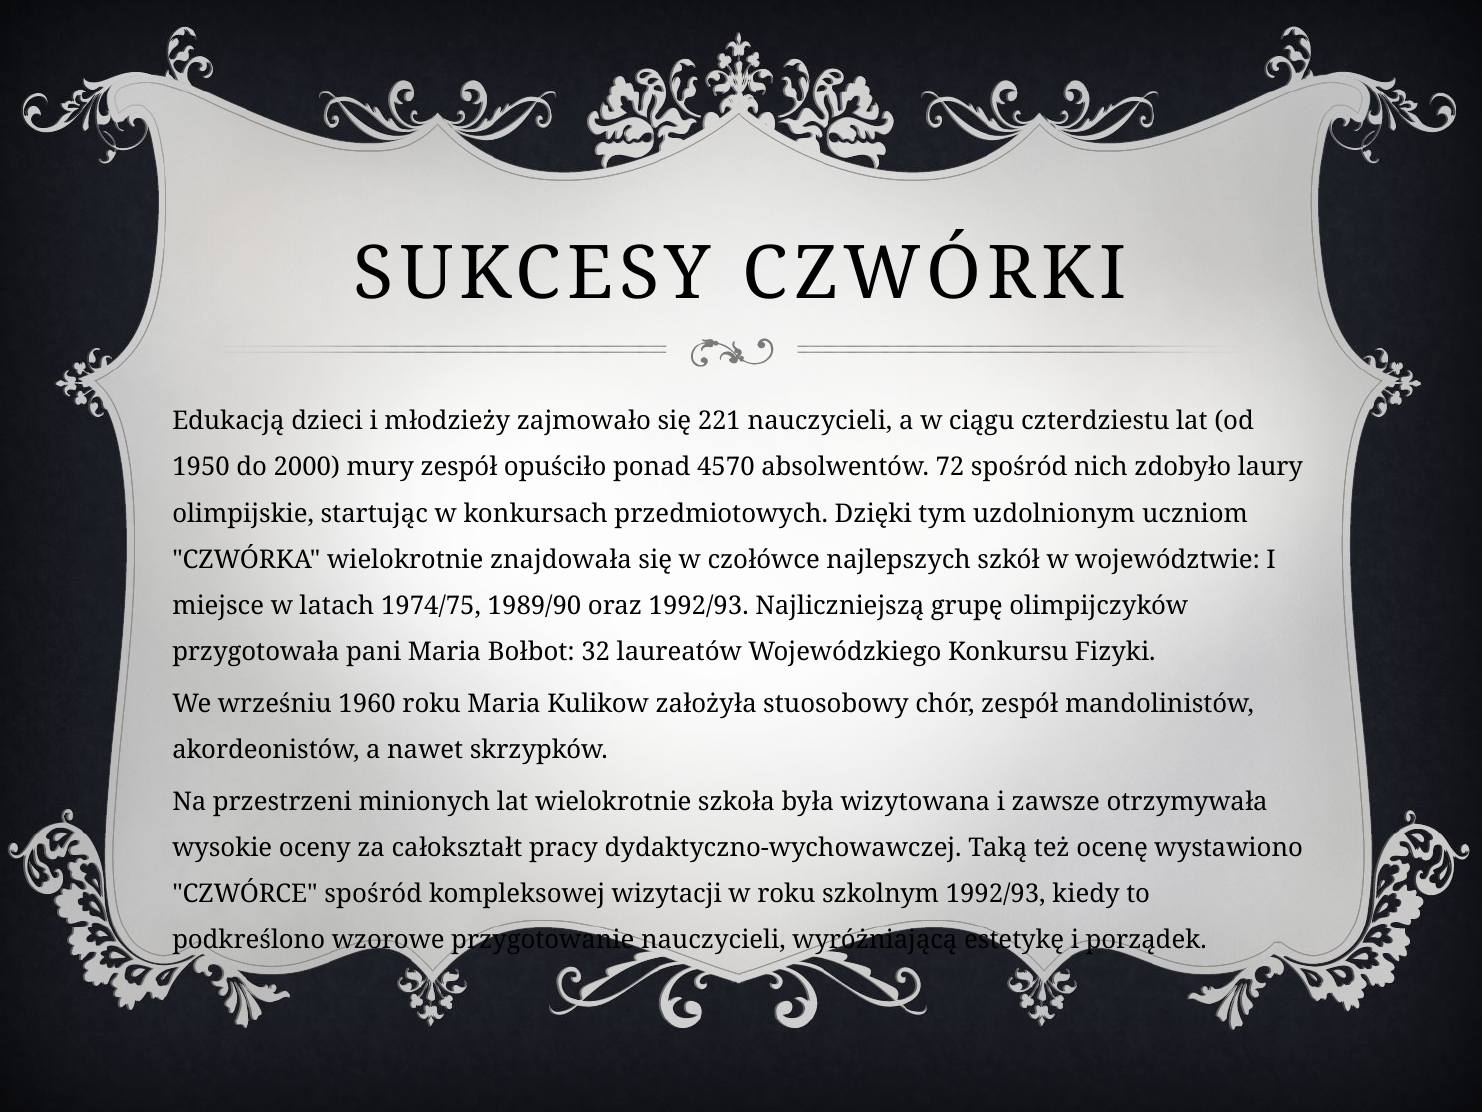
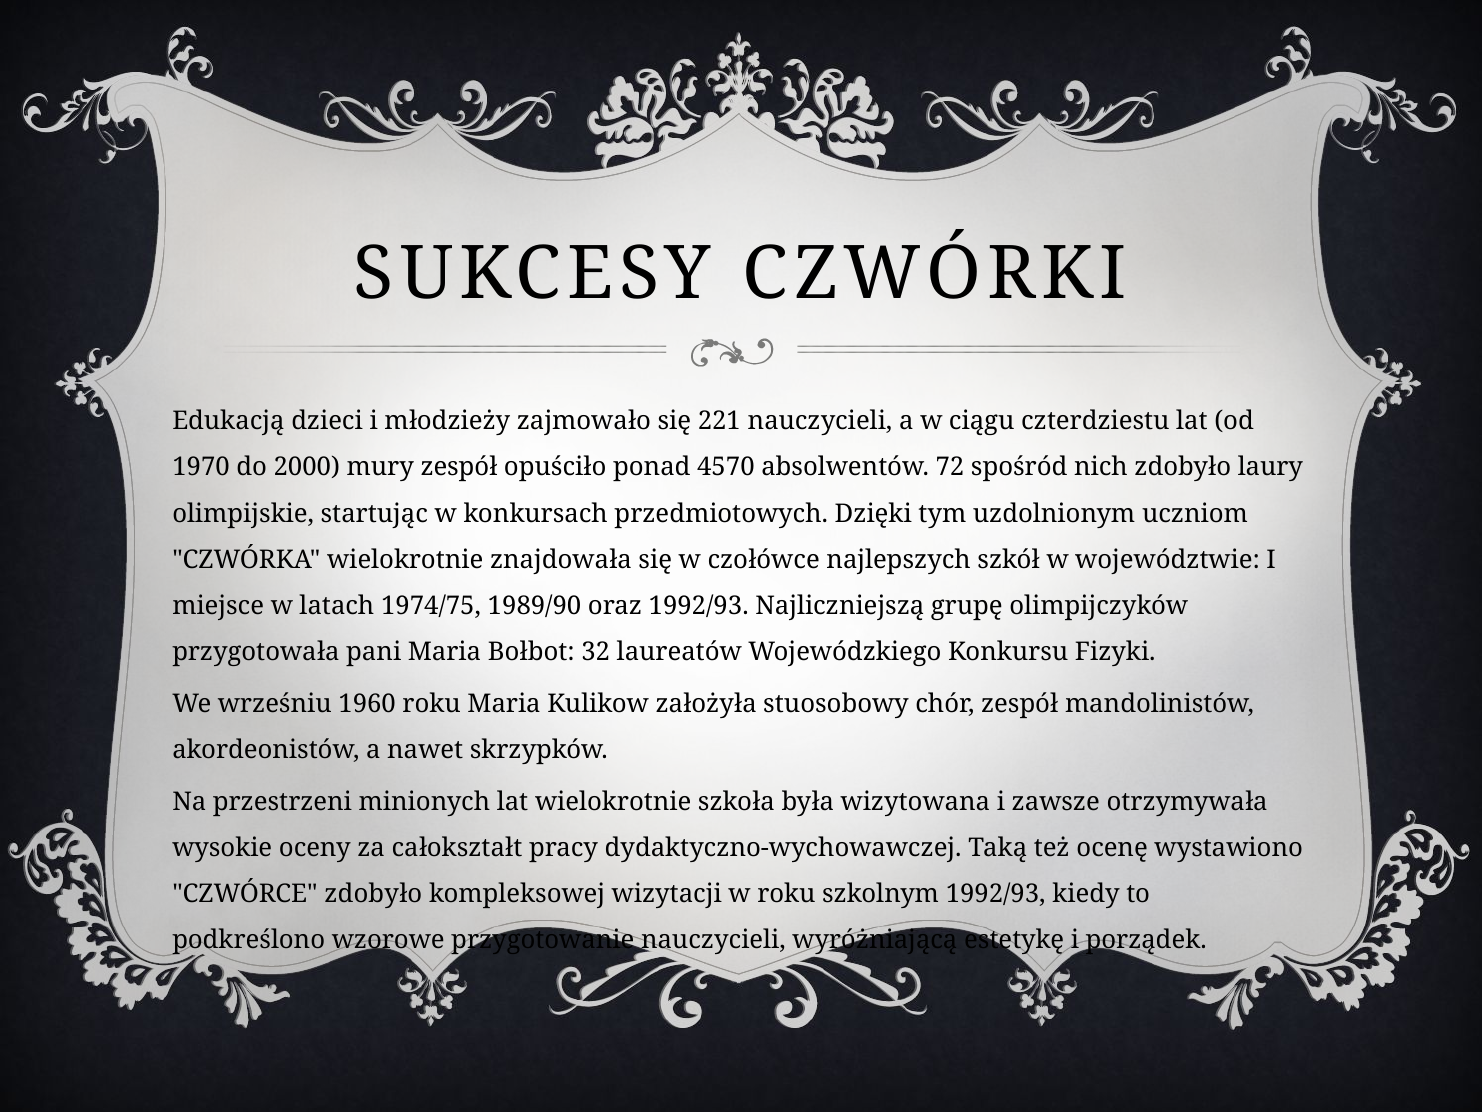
1950: 1950 -> 1970
CZWÓRCE spośród: spośród -> zdobyło
